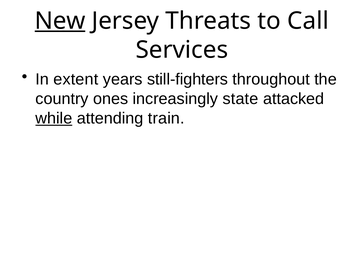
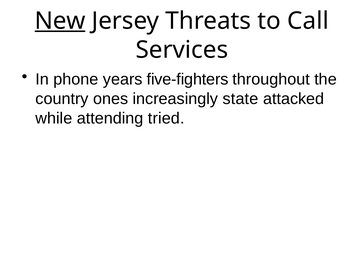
extent: extent -> phone
still-fighters: still-fighters -> five-fighters
while underline: present -> none
train: train -> tried
